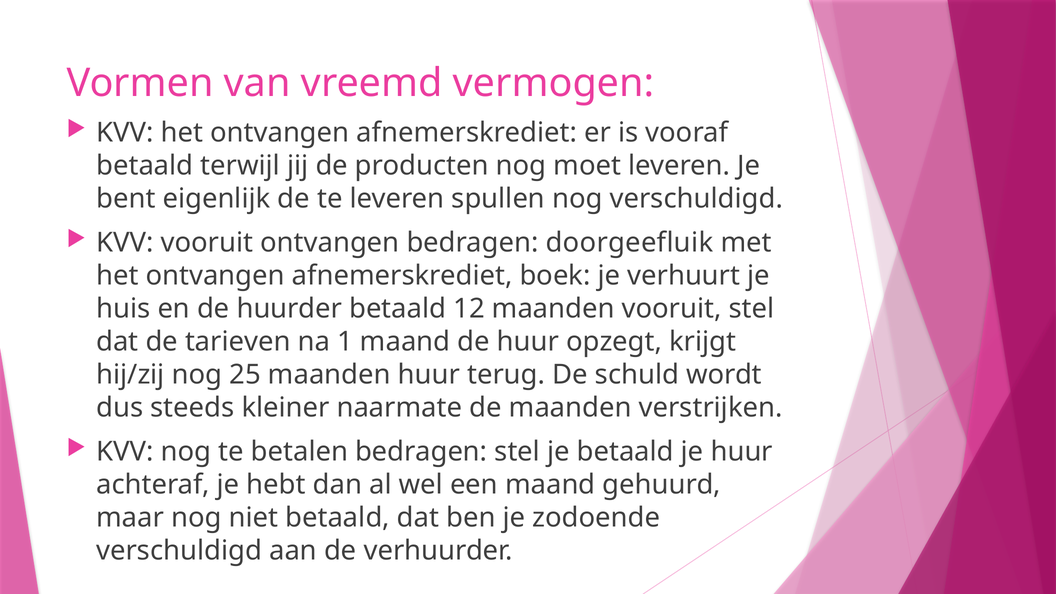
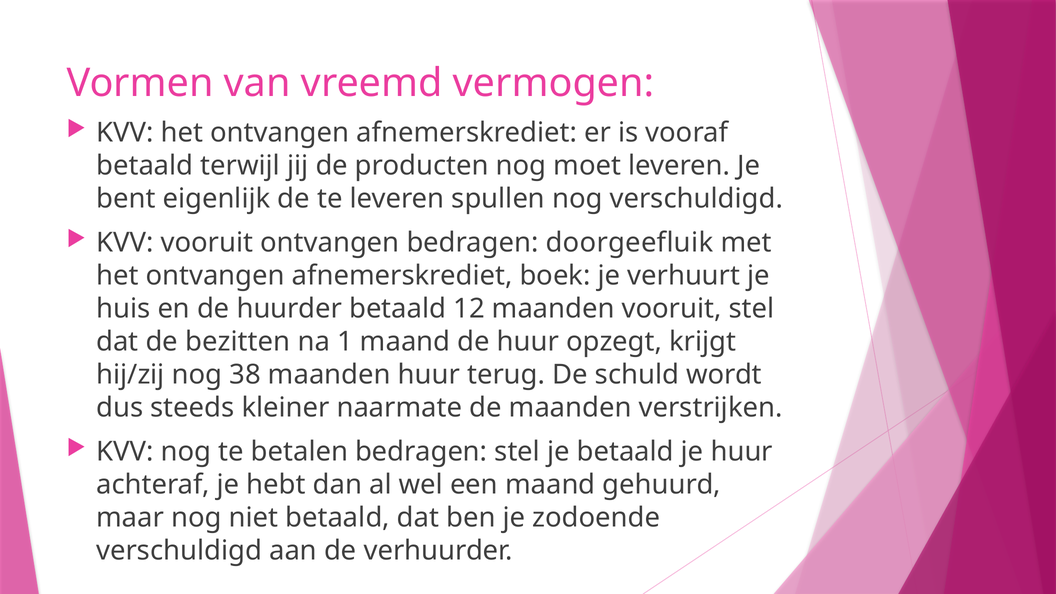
tarieven: tarieven -> bezitten
25: 25 -> 38
